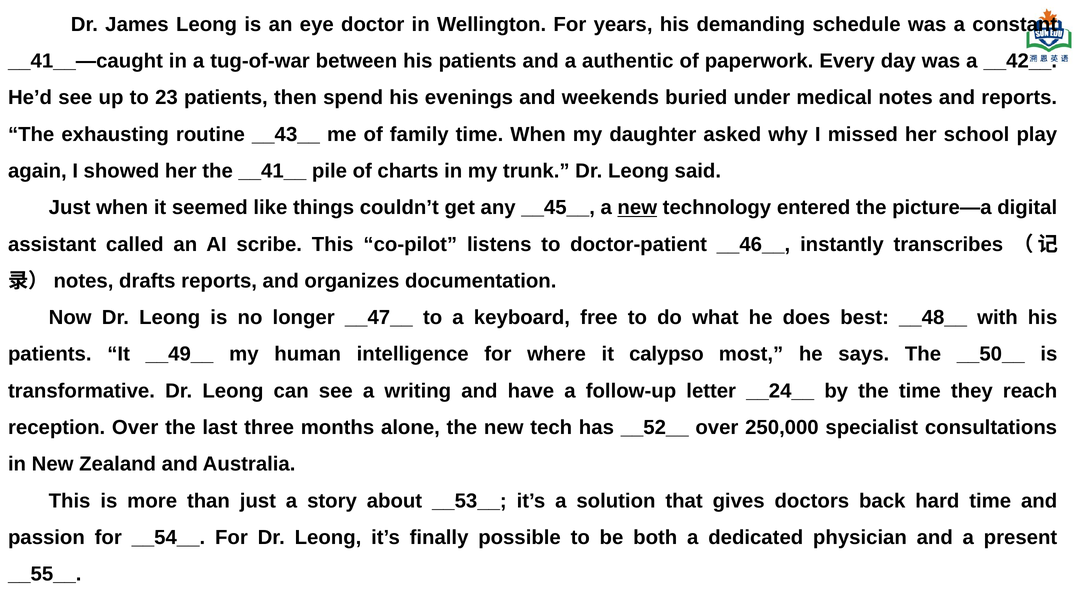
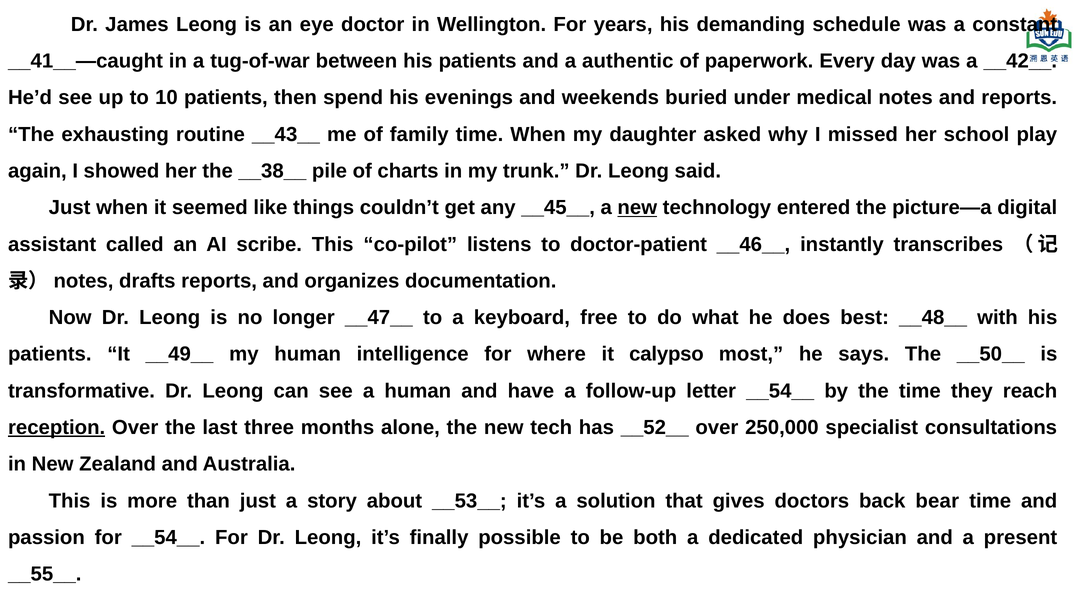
23: 23 -> 10
__41__: __41__ -> __38__
a writing: writing -> human
letter __24__: __24__ -> __54__
reception underline: none -> present
hard: hard -> bear
